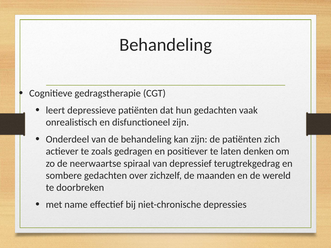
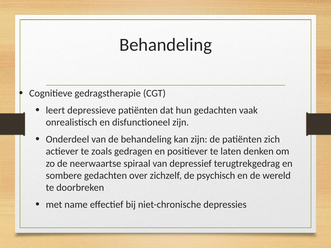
maanden: maanden -> psychisch
